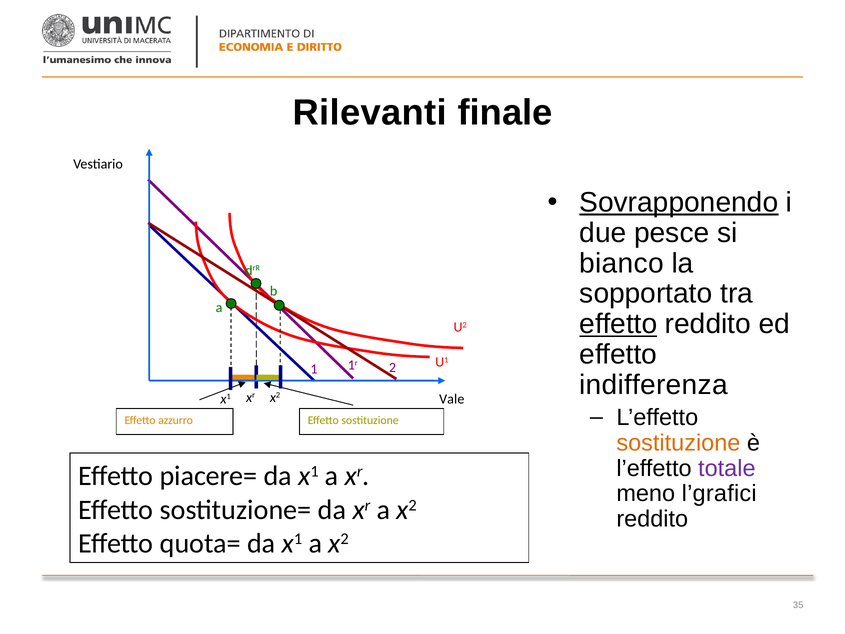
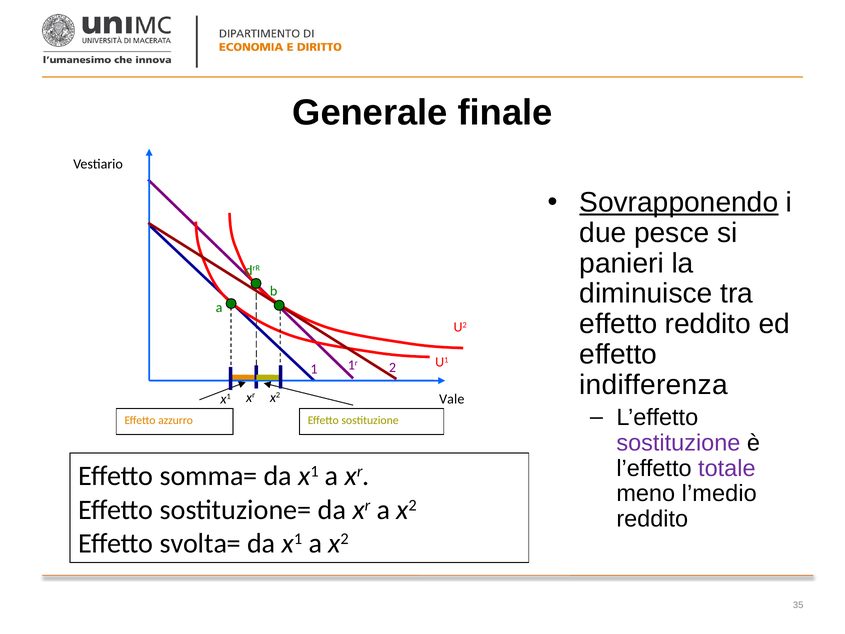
Rilevanti: Rilevanti -> Generale
bianco: bianco -> panieri
sopportato: sopportato -> diminuisce
effetto at (618, 324) underline: present -> none
sostituzione at (678, 443) colour: orange -> purple
piacere=: piacere= -> somma=
l’grafici: l’grafici -> l’medio
quota=: quota= -> svolta=
